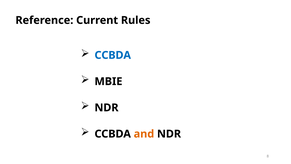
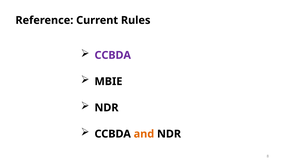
CCBDA at (113, 55) colour: blue -> purple
